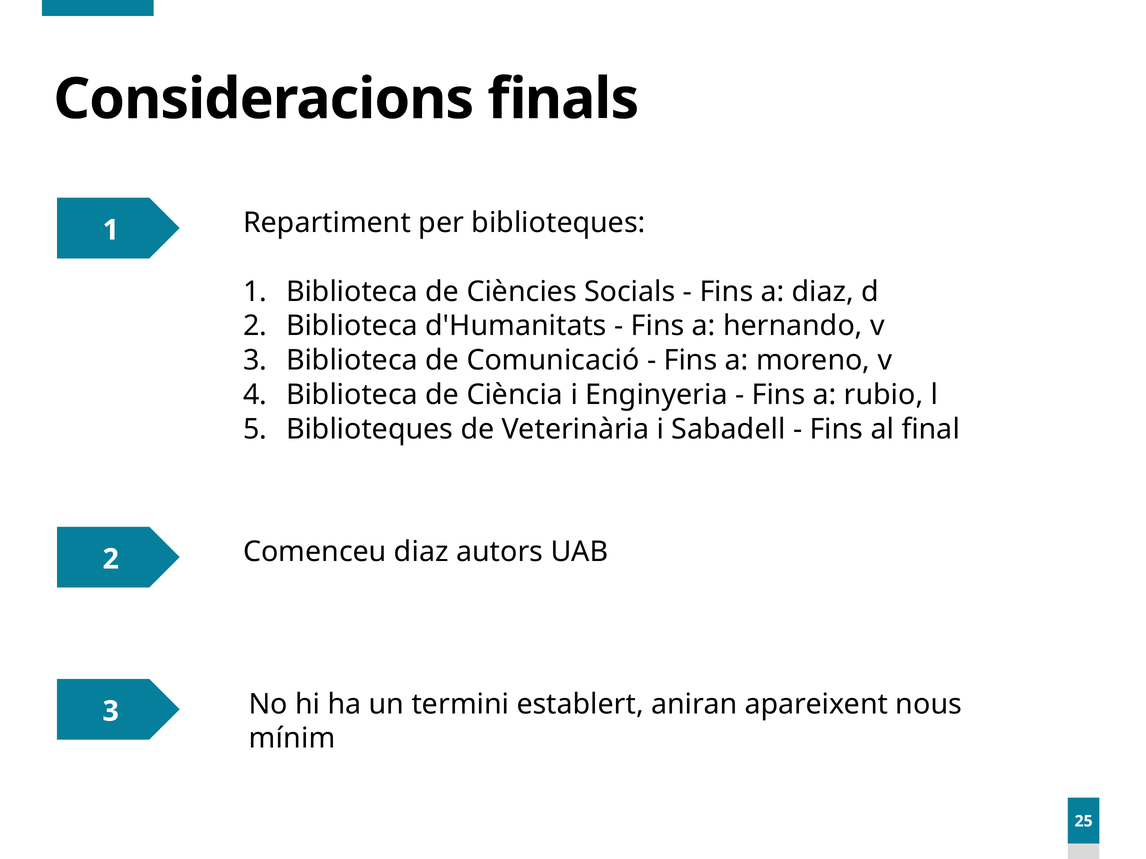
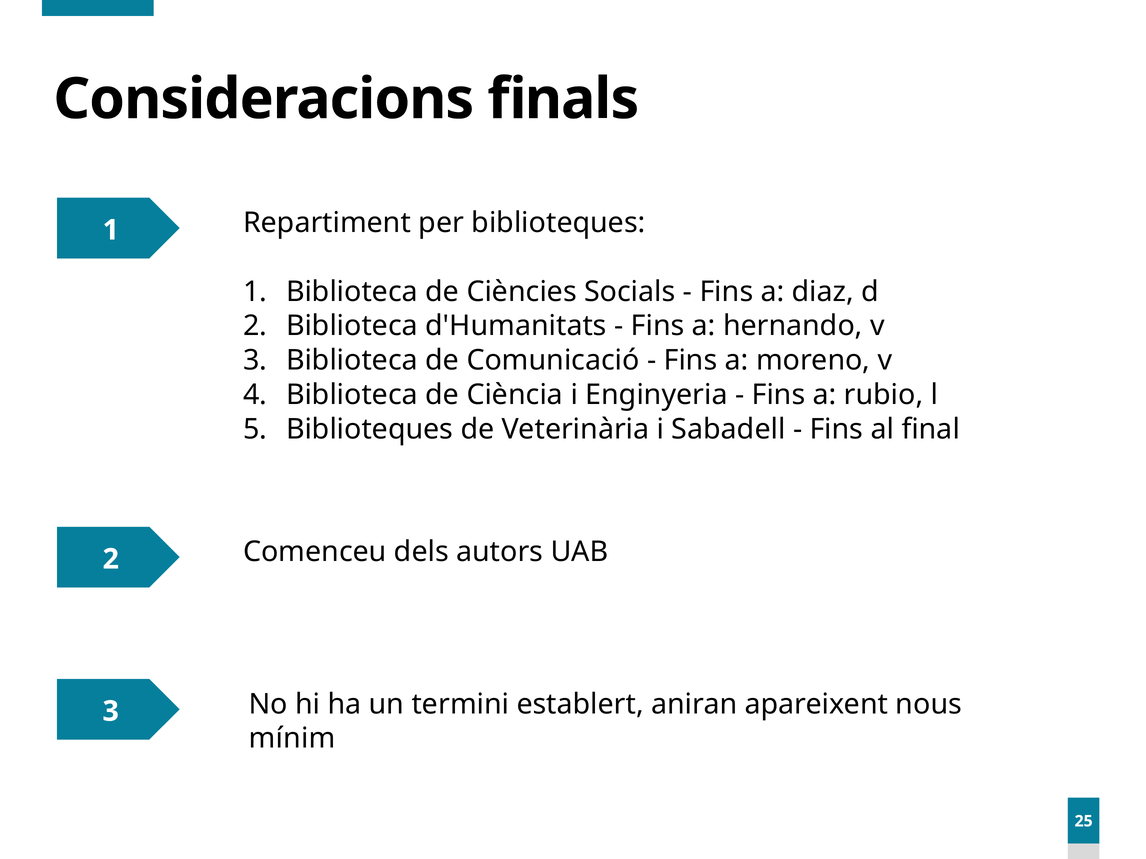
Comenceu diaz: diaz -> dels
